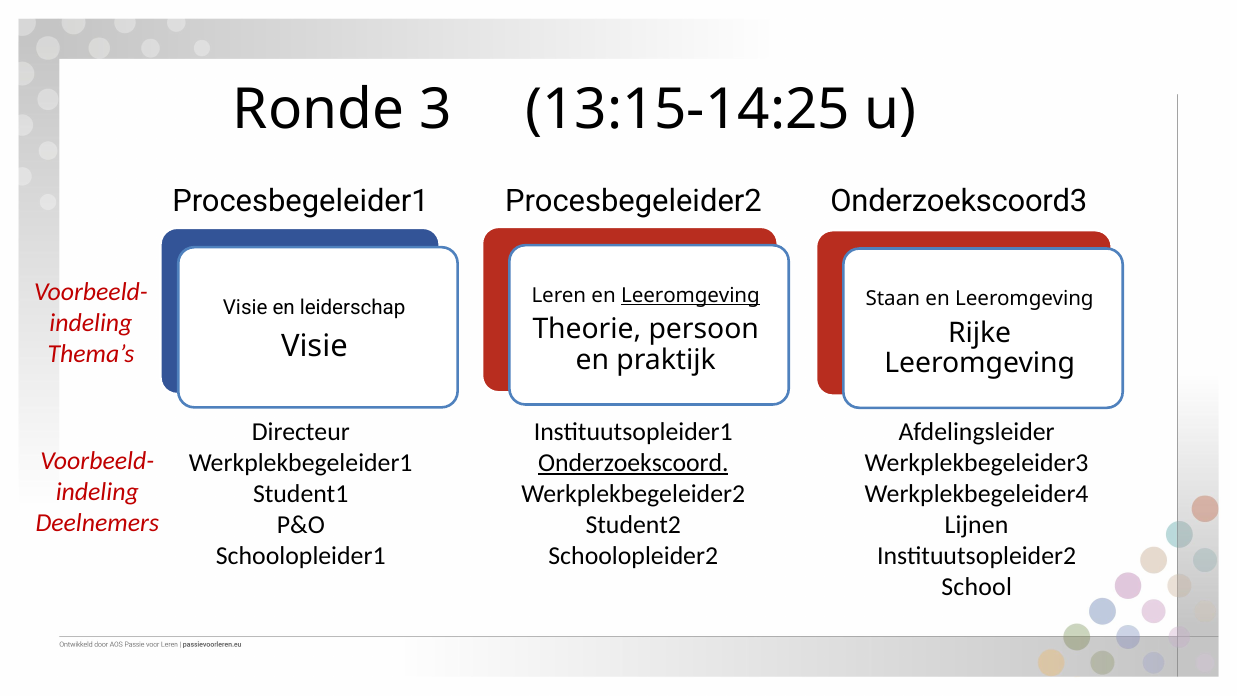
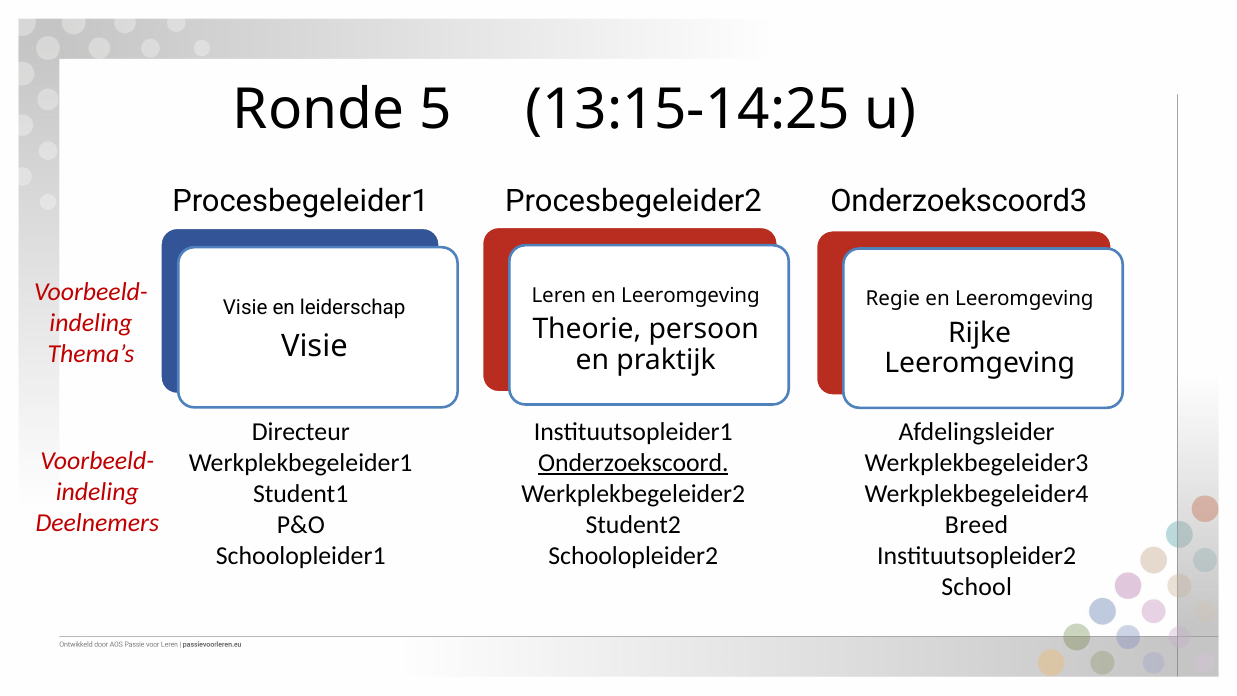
3: 3 -> 5
Leeromgeving at (690, 296) underline: present -> none
Staan: Staan -> Regie
Lijnen: Lijnen -> Breed
